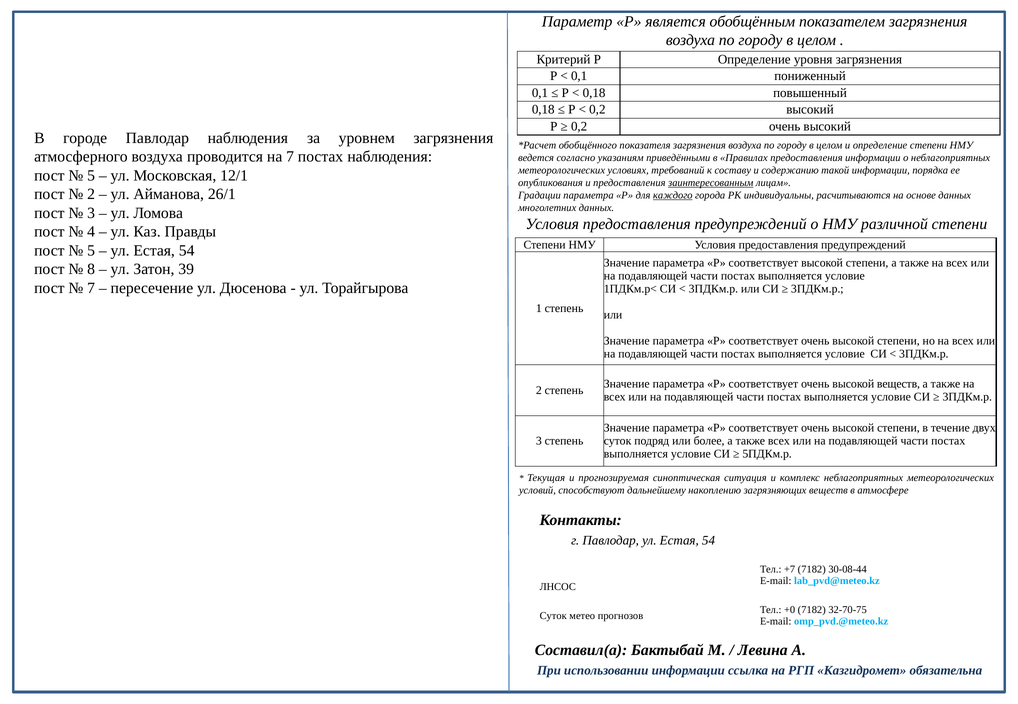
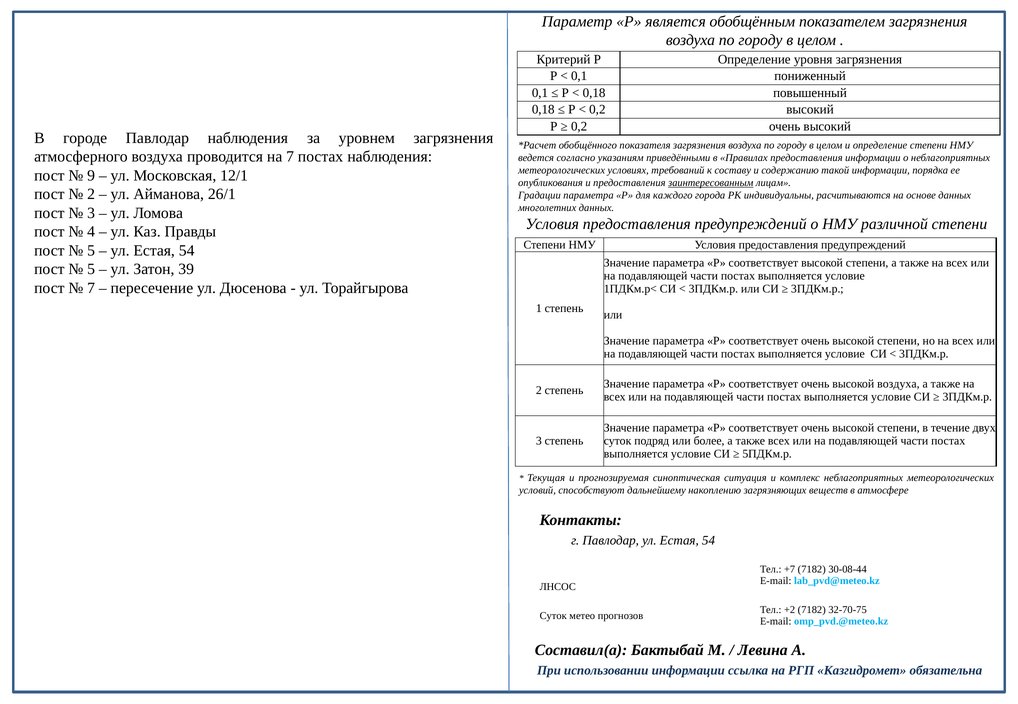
5 at (91, 176): 5 -> 9
каждого underline: present -> none
8 at (91, 270): 8 -> 5
высокой веществ: веществ -> воздуха
+0: +0 -> +2
